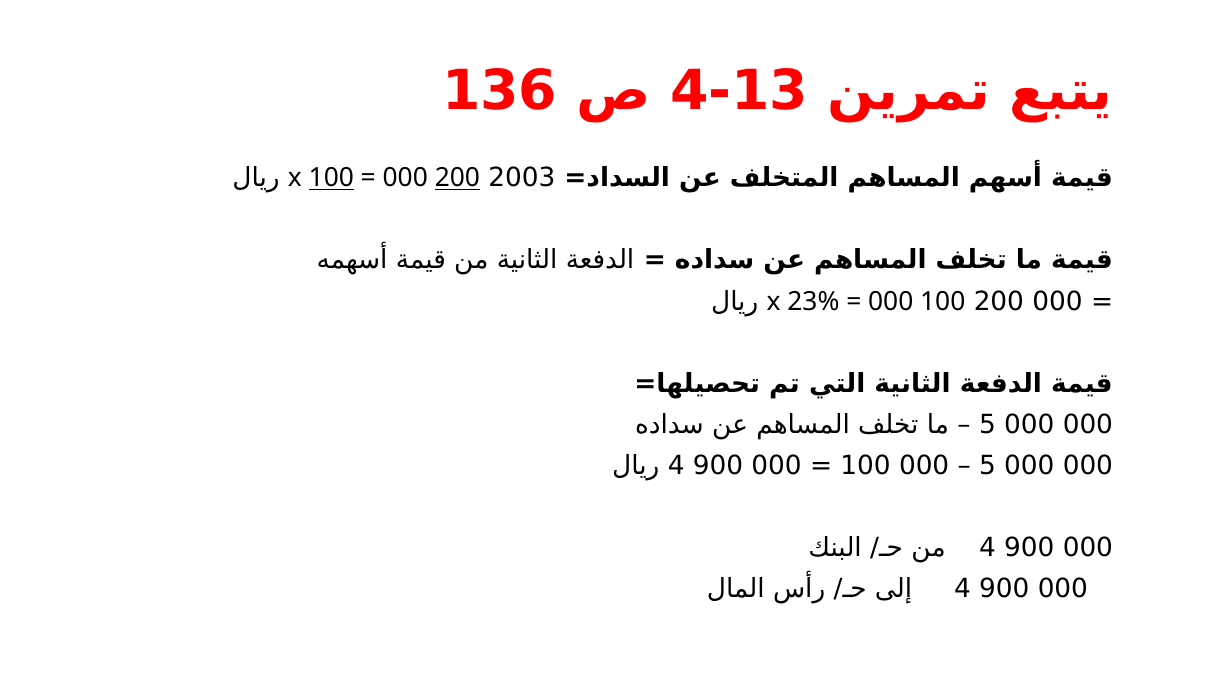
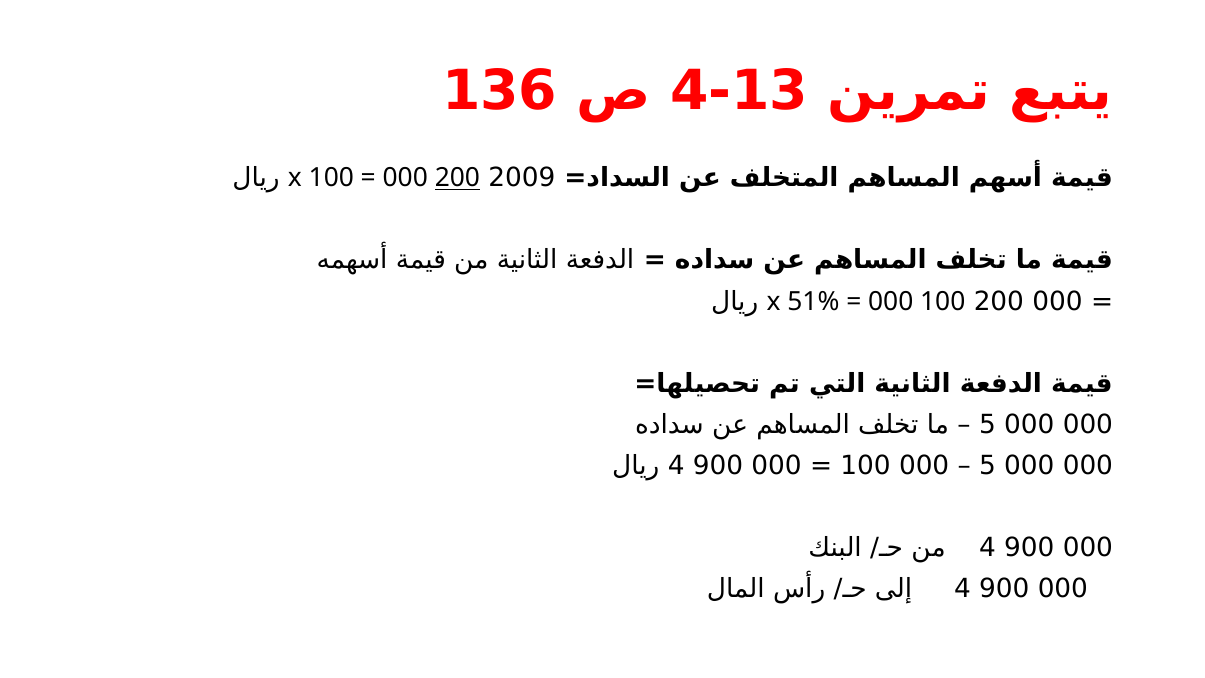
2003: 2003 -> 2009
100 at (331, 178) underline: present -> none
23%: 23% -> 51%
